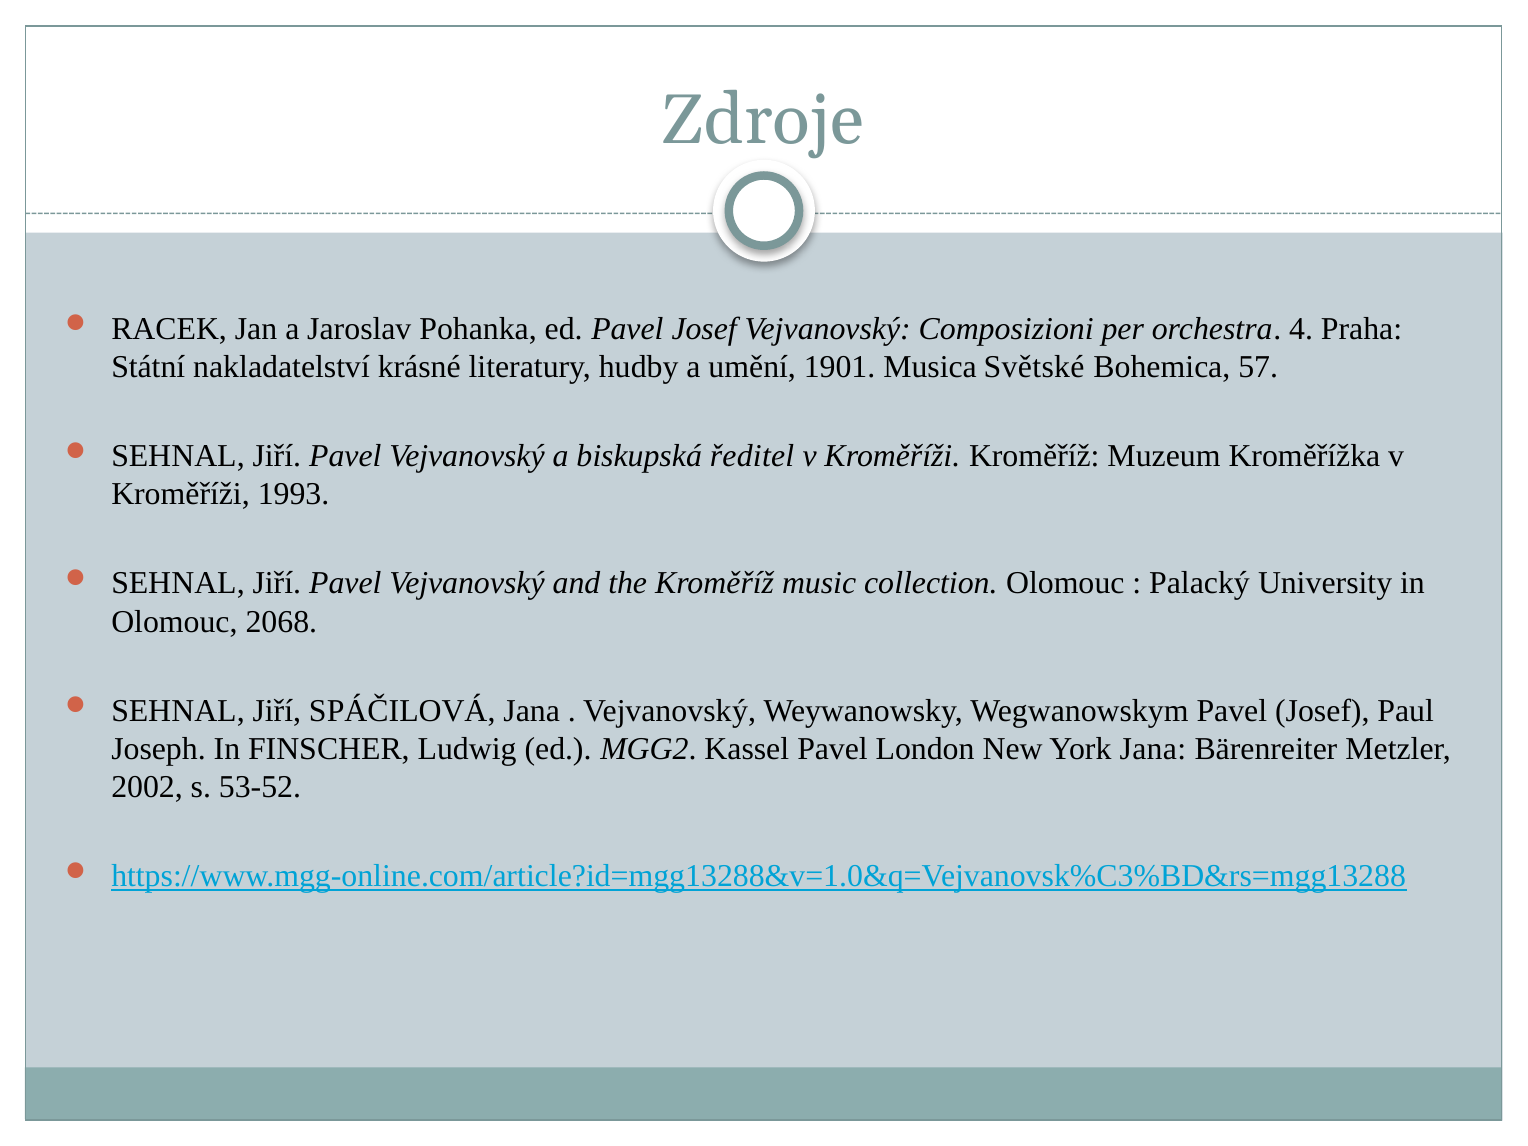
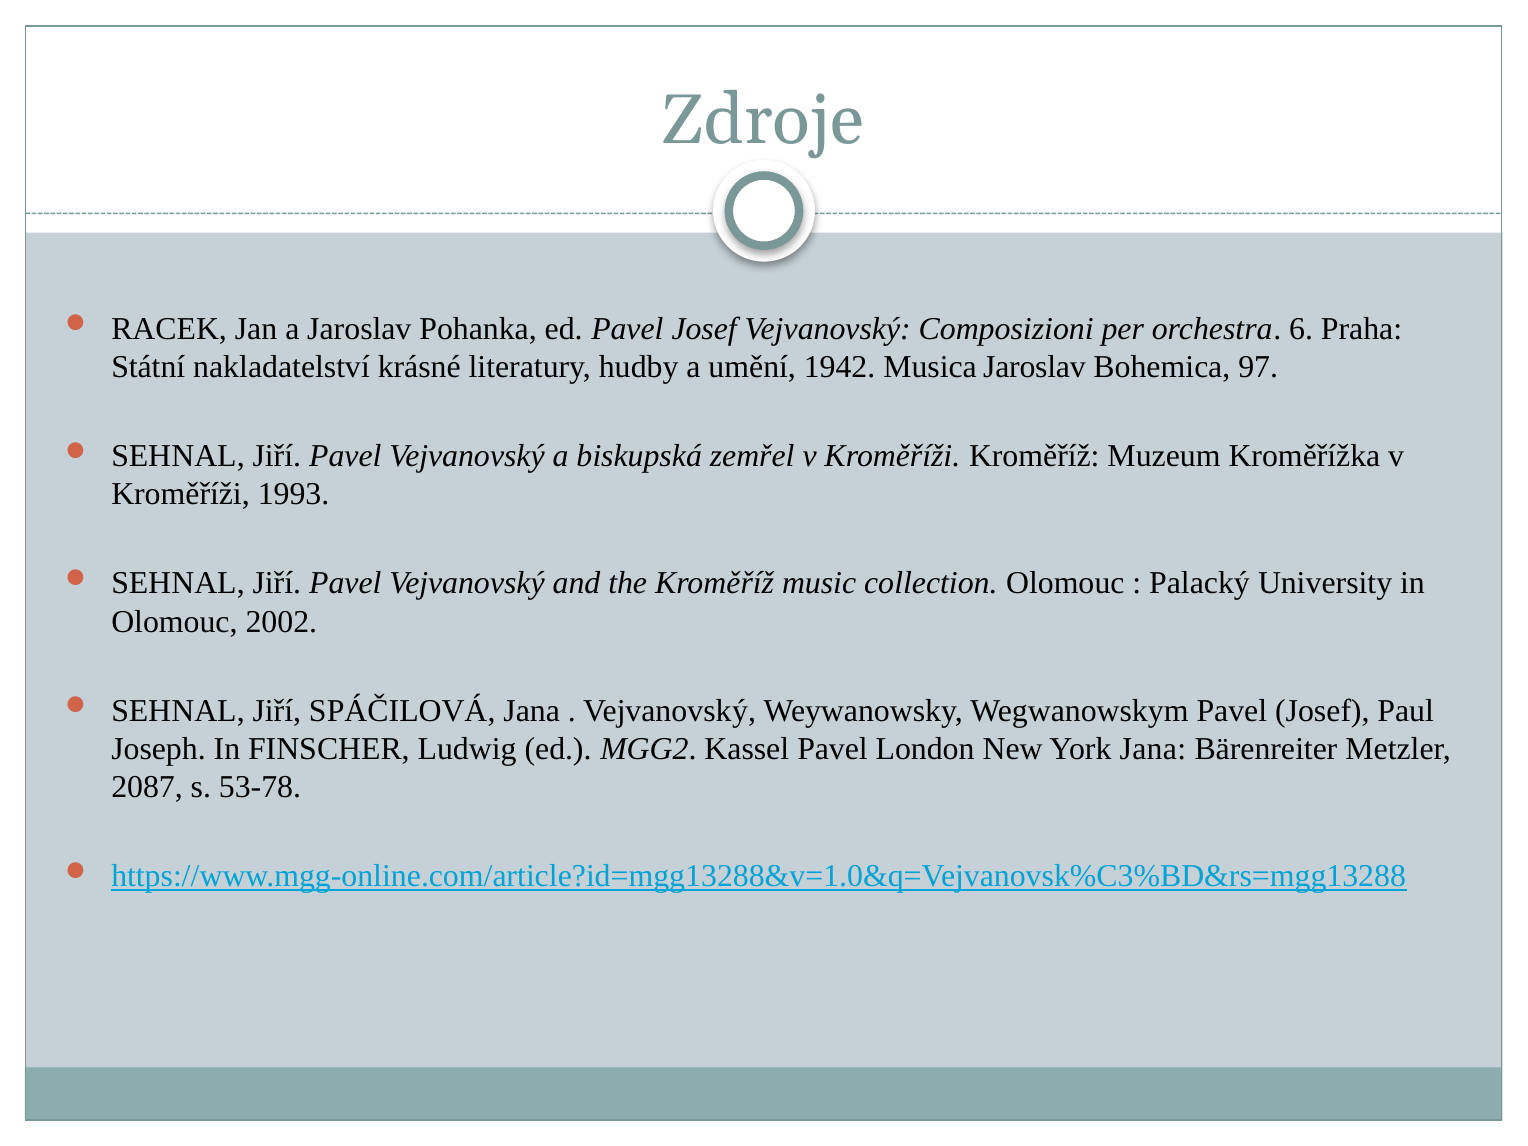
4: 4 -> 6
1901: 1901 -> 1942
Musica Světské: Světské -> Jaroslav
57: 57 -> 97
ředitel: ředitel -> zemřel
2068: 2068 -> 2002
2002: 2002 -> 2087
53-52: 53-52 -> 53-78
